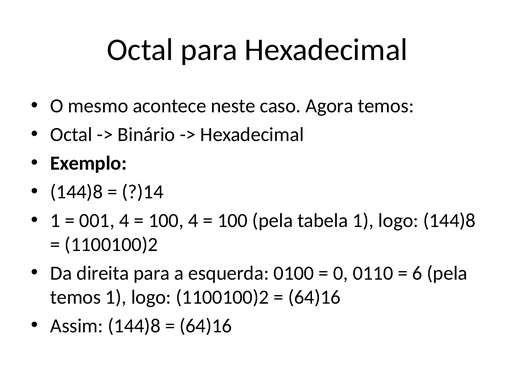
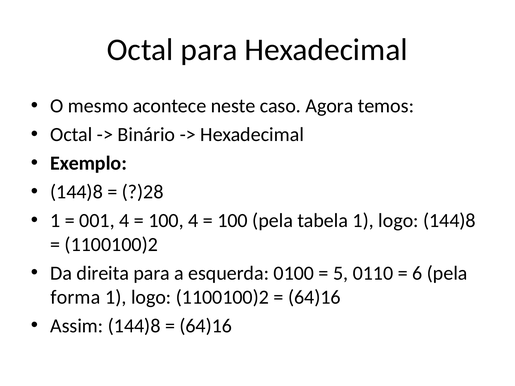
?)14: ?)14 -> ?)28
0: 0 -> 5
temos at (76, 297): temos -> forma
